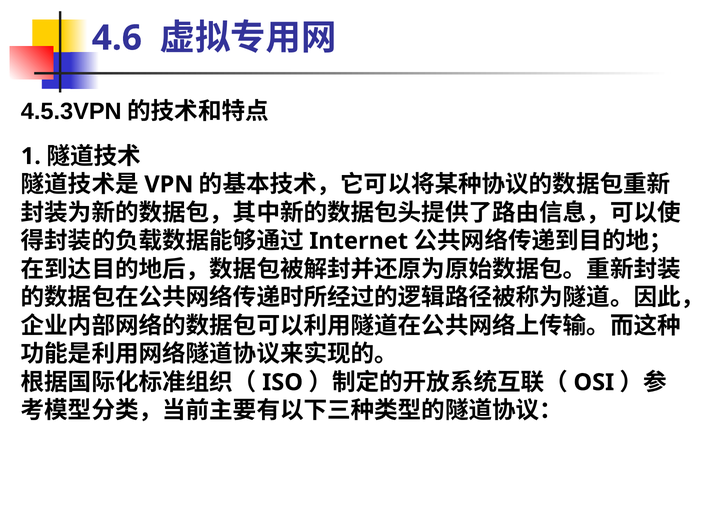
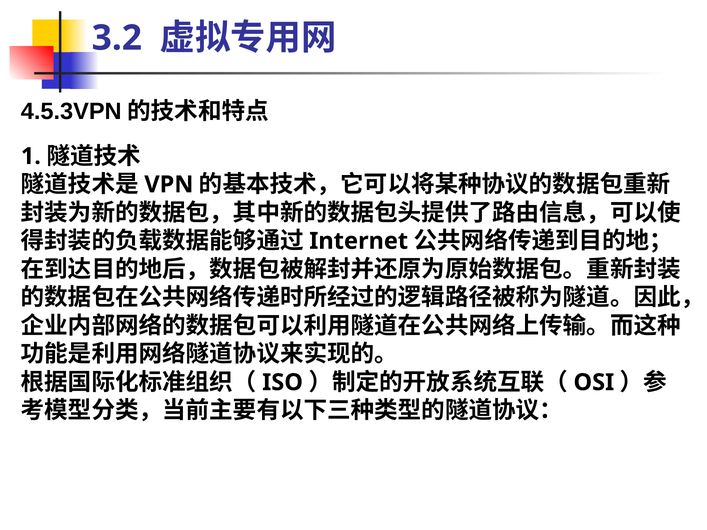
4.6: 4.6 -> 3.2
